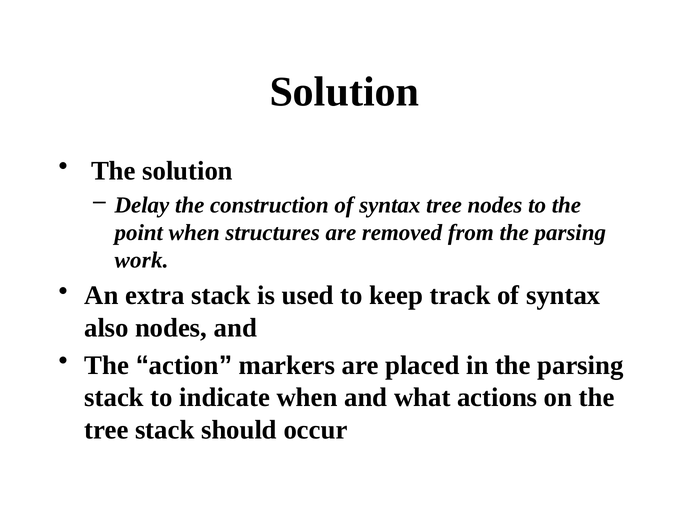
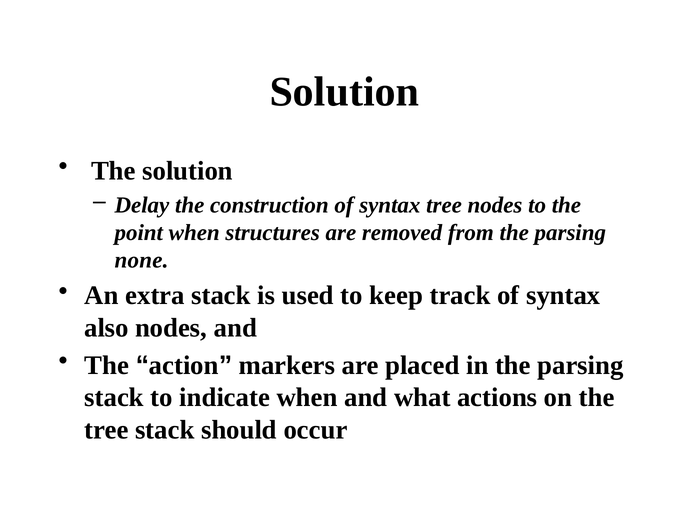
work: work -> none
